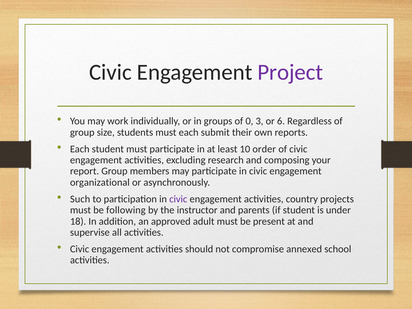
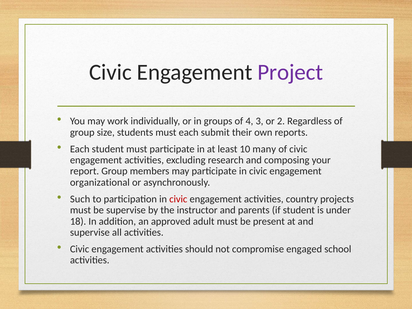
0: 0 -> 4
6: 6 -> 2
order: order -> many
civic at (178, 199) colour: purple -> red
be following: following -> supervise
annexed: annexed -> engaged
